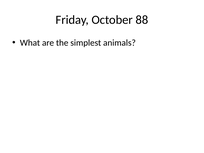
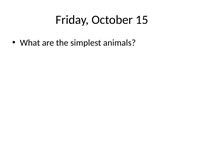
88: 88 -> 15
